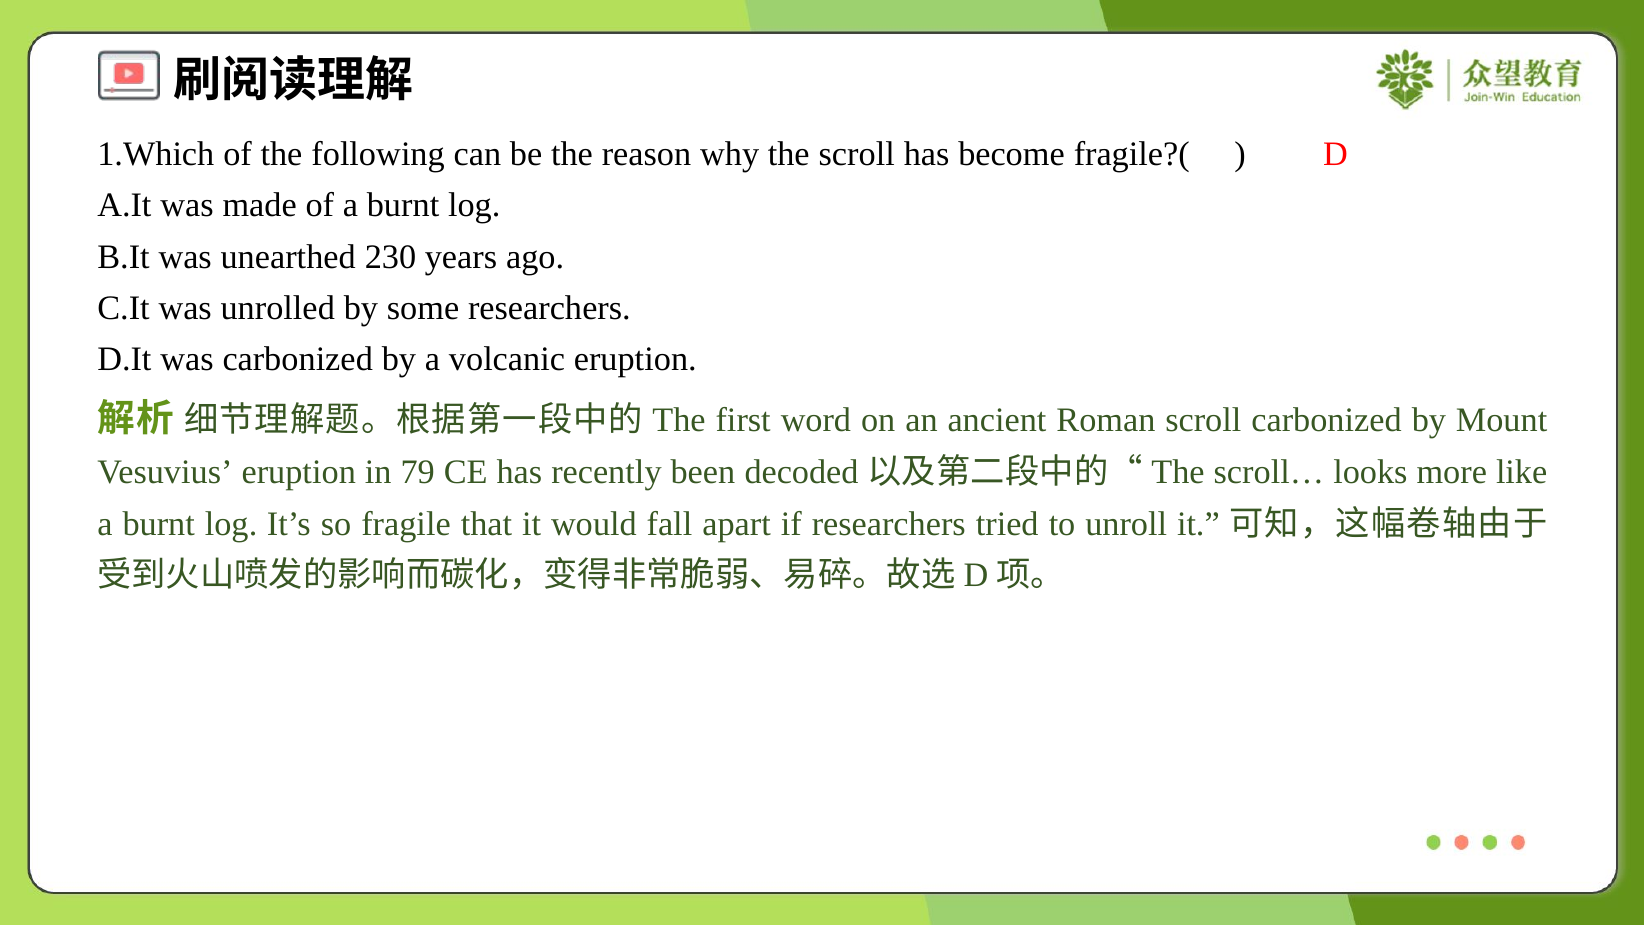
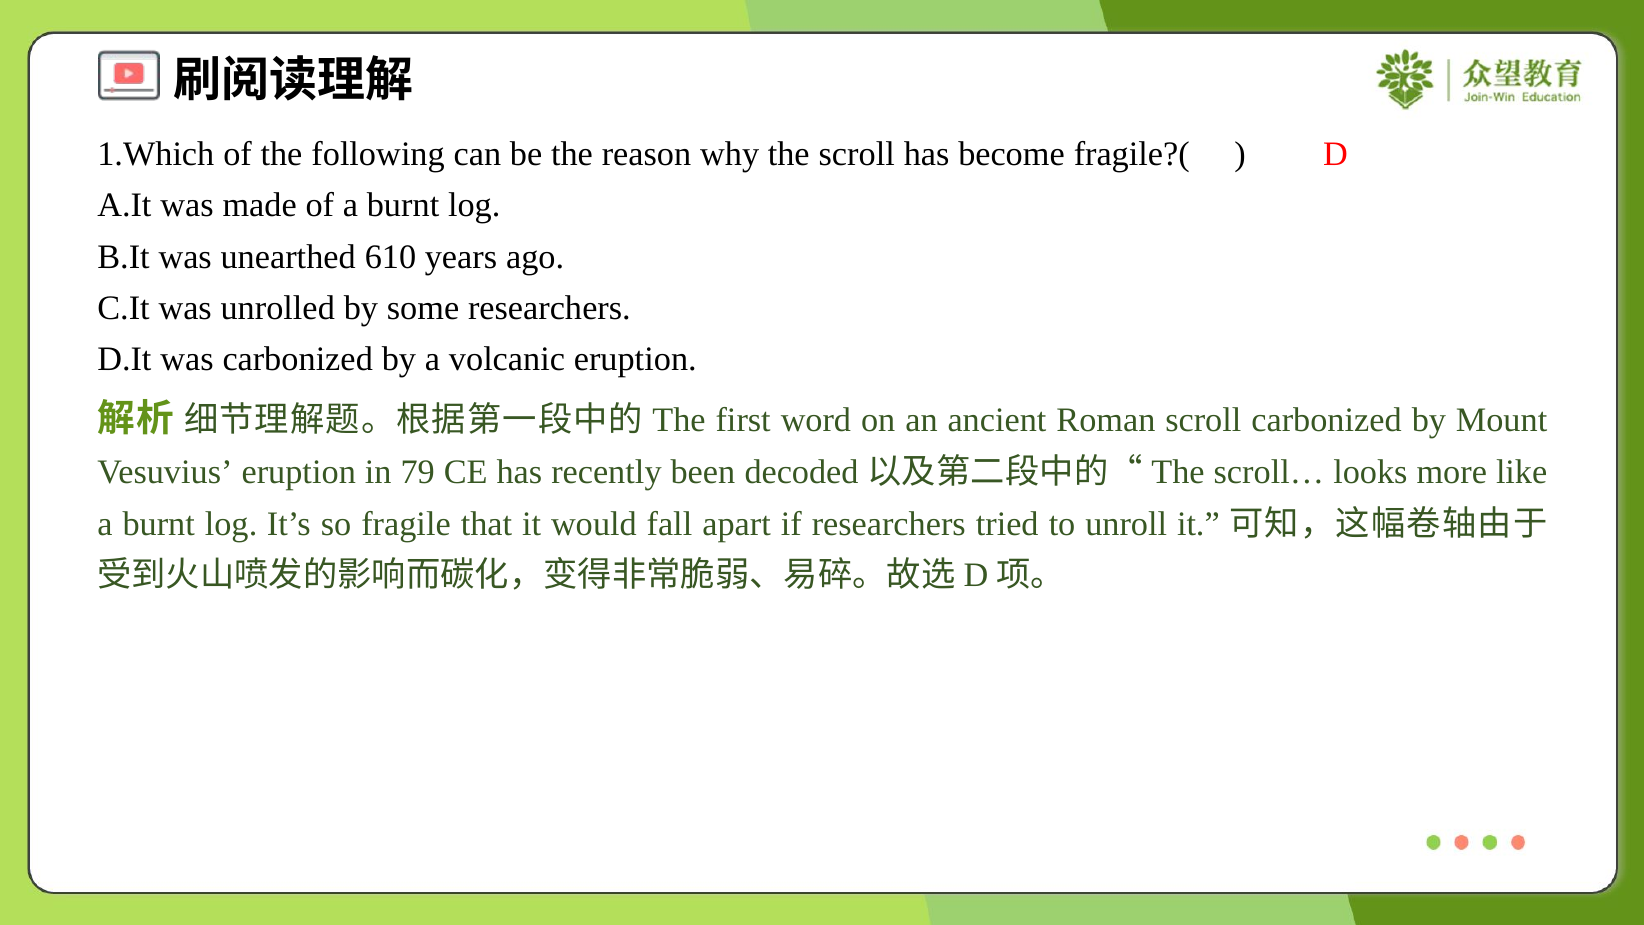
230: 230 -> 610
